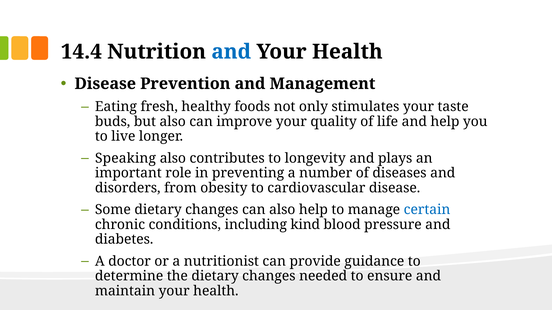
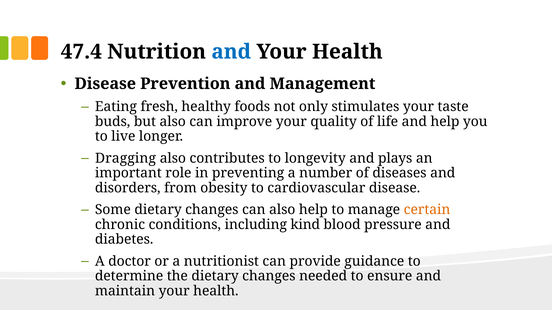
14.4: 14.4 -> 47.4
Speaking: Speaking -> Dragging
certain colour: blue -> orange
